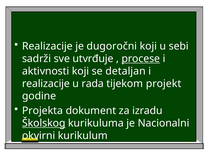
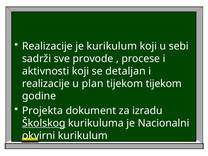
je dugoročni: dugoročni -> kurikulum
utvrđuje: utvrđuje -> provode
procese underline: present -> none
rada: rada -> plan
tijekom projekt: projekt -> tijekom
